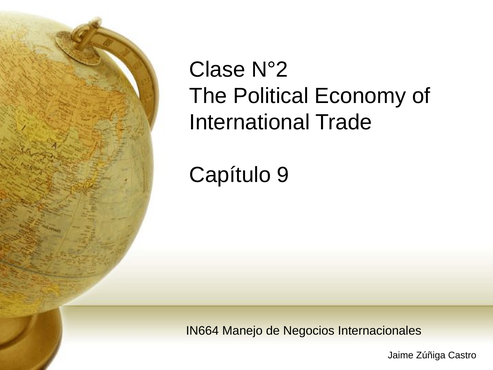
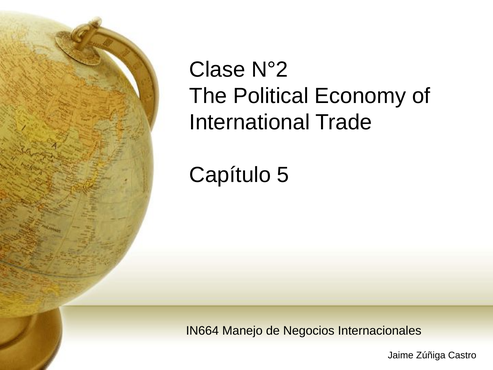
9: 9 -> 5
